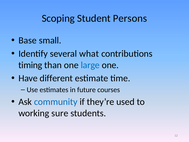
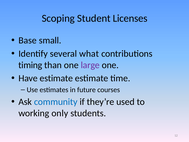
Persons: Persons -> Licenses
large colour: blue -> purple
Have different: different -> estimate
sure: sure -> only
